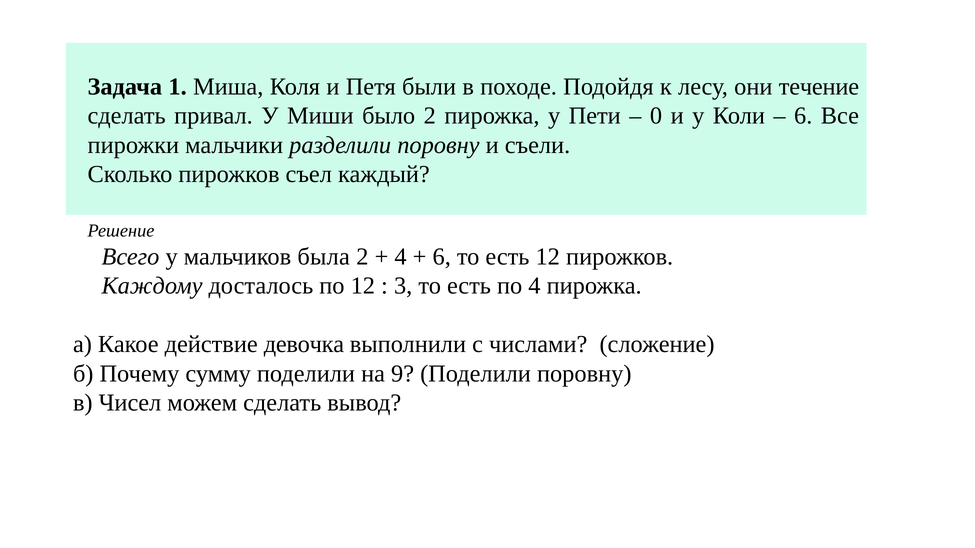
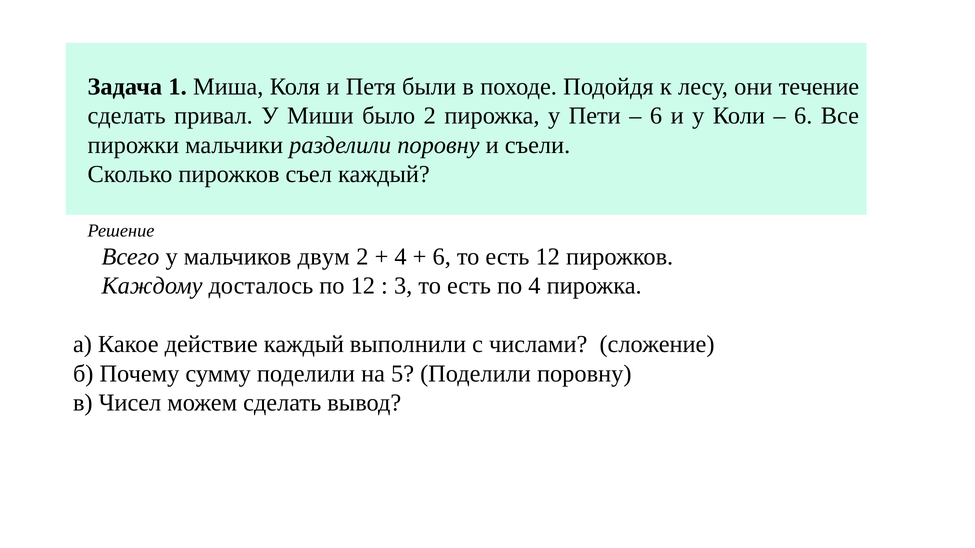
0 at (656, 116): 0 -> 6
была: была -> двум
действие девочка: девочка -> каждый
9: 9 -> 5
